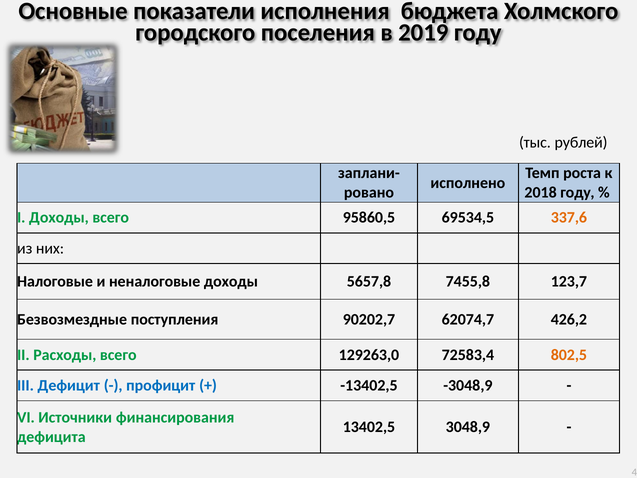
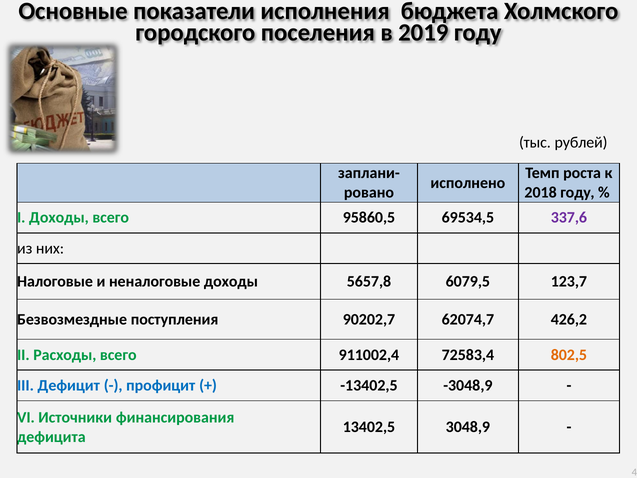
337,6 colour: orange -> purple
7455,8: 7455,8 -> 6079,5
129263,0: 129263,0 -> 911002,4
